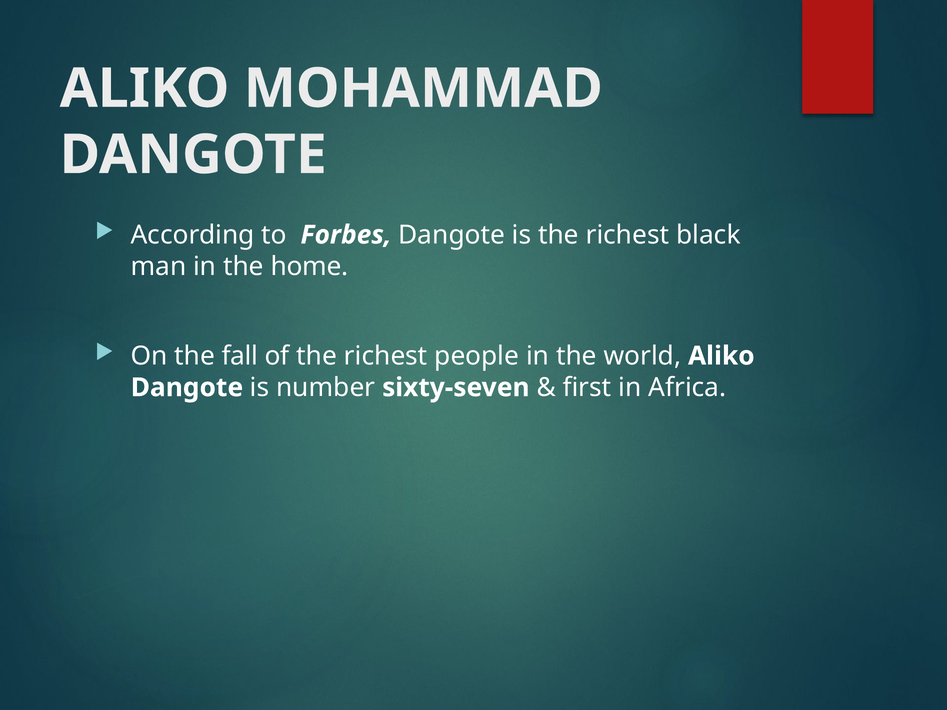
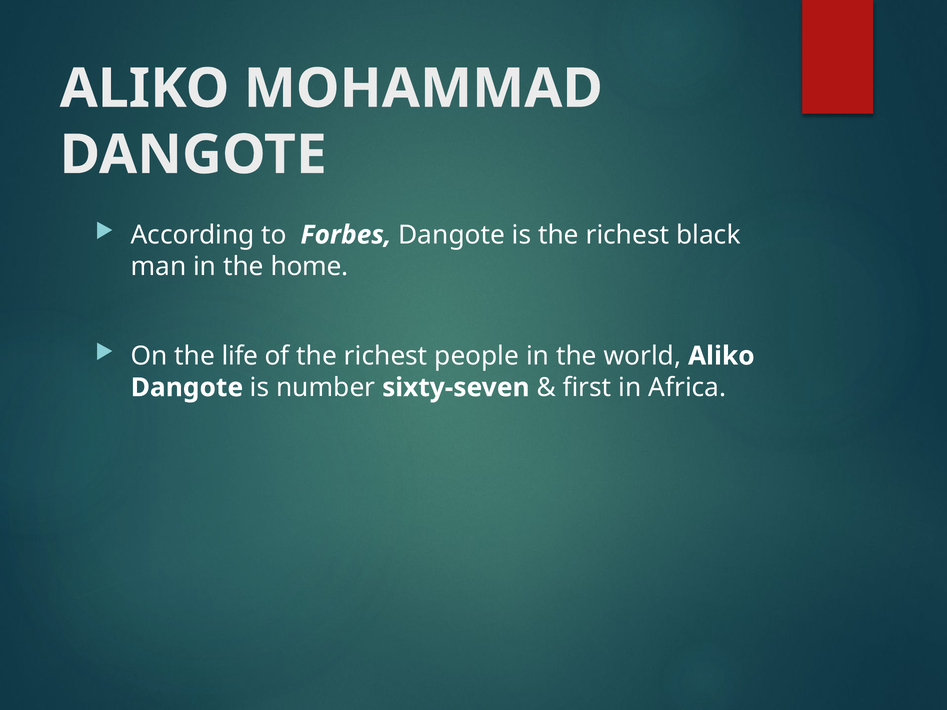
fall: fall -> life
